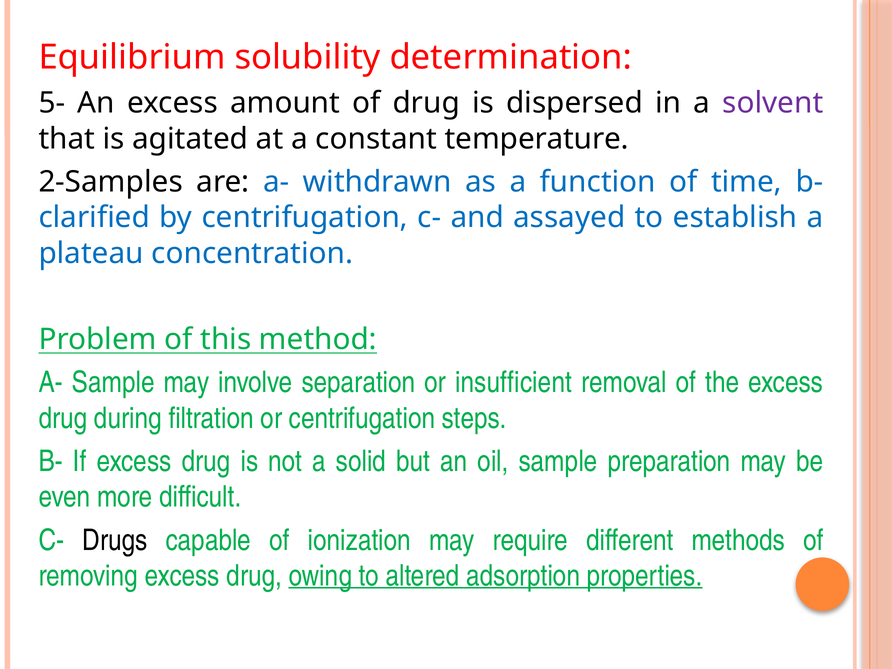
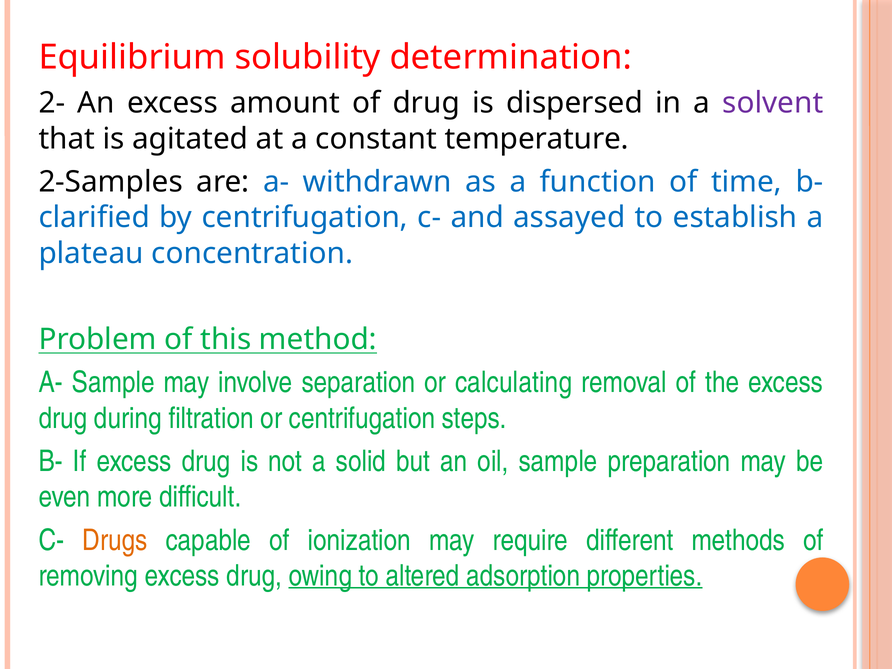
5-: 5- -> 2-
insufficient: insufficient -> calculating
Drugs colour: black -> orange
